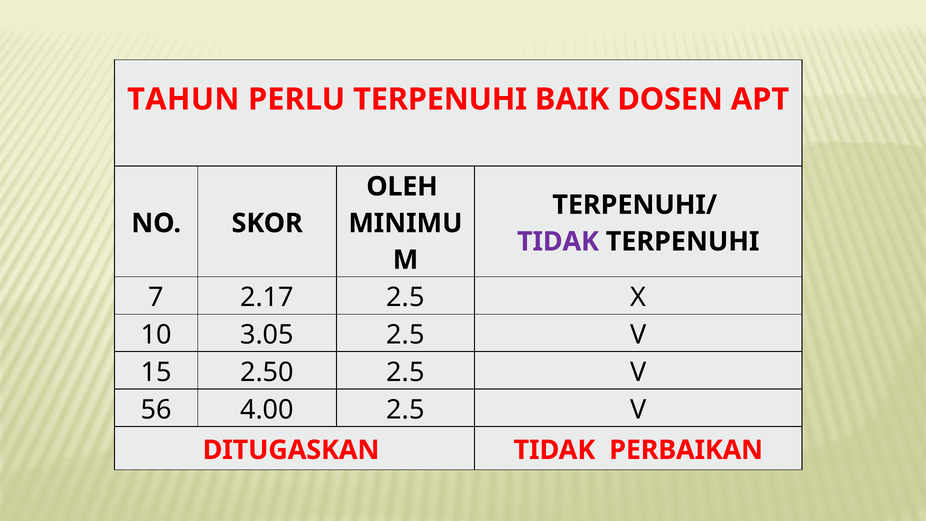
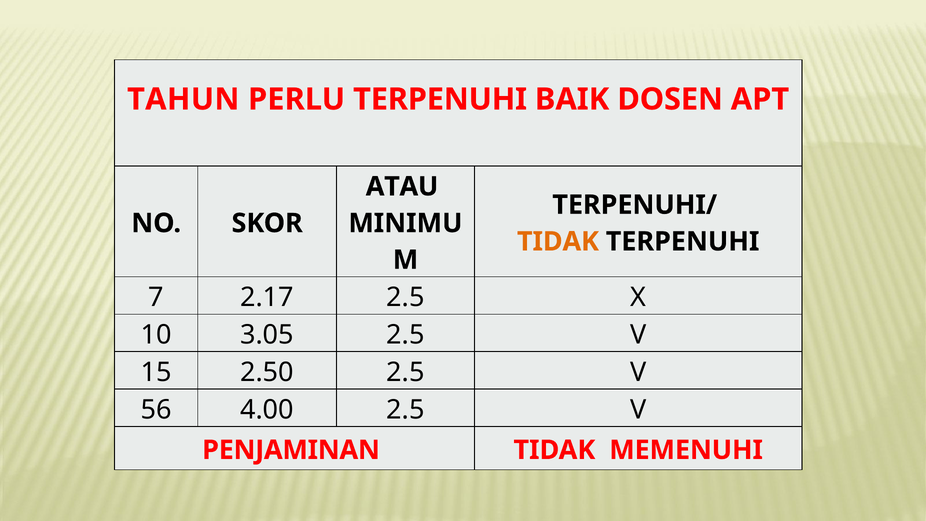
OLEH: OLEH -> ATAU
TIDAK at (558, 242) colour: purple -> orange
DITUGASKAN: DITUGASKAN -> PENJAMINAN
PERBAIKAN: PERBAIKAN -> MEMENUHI
